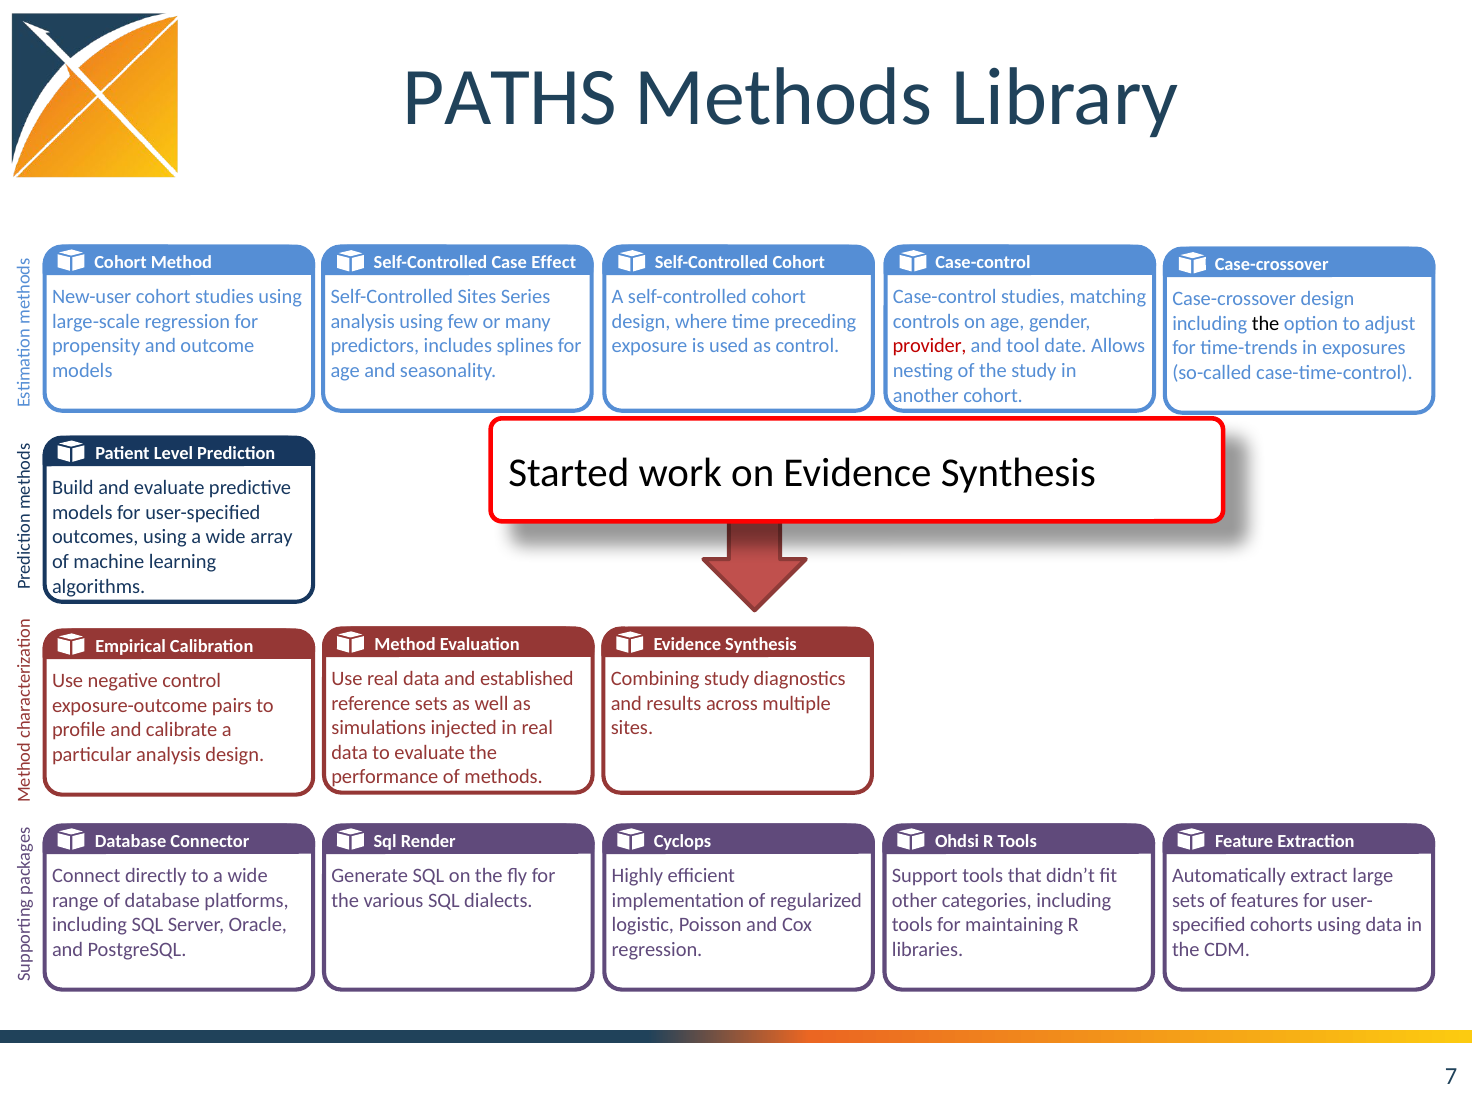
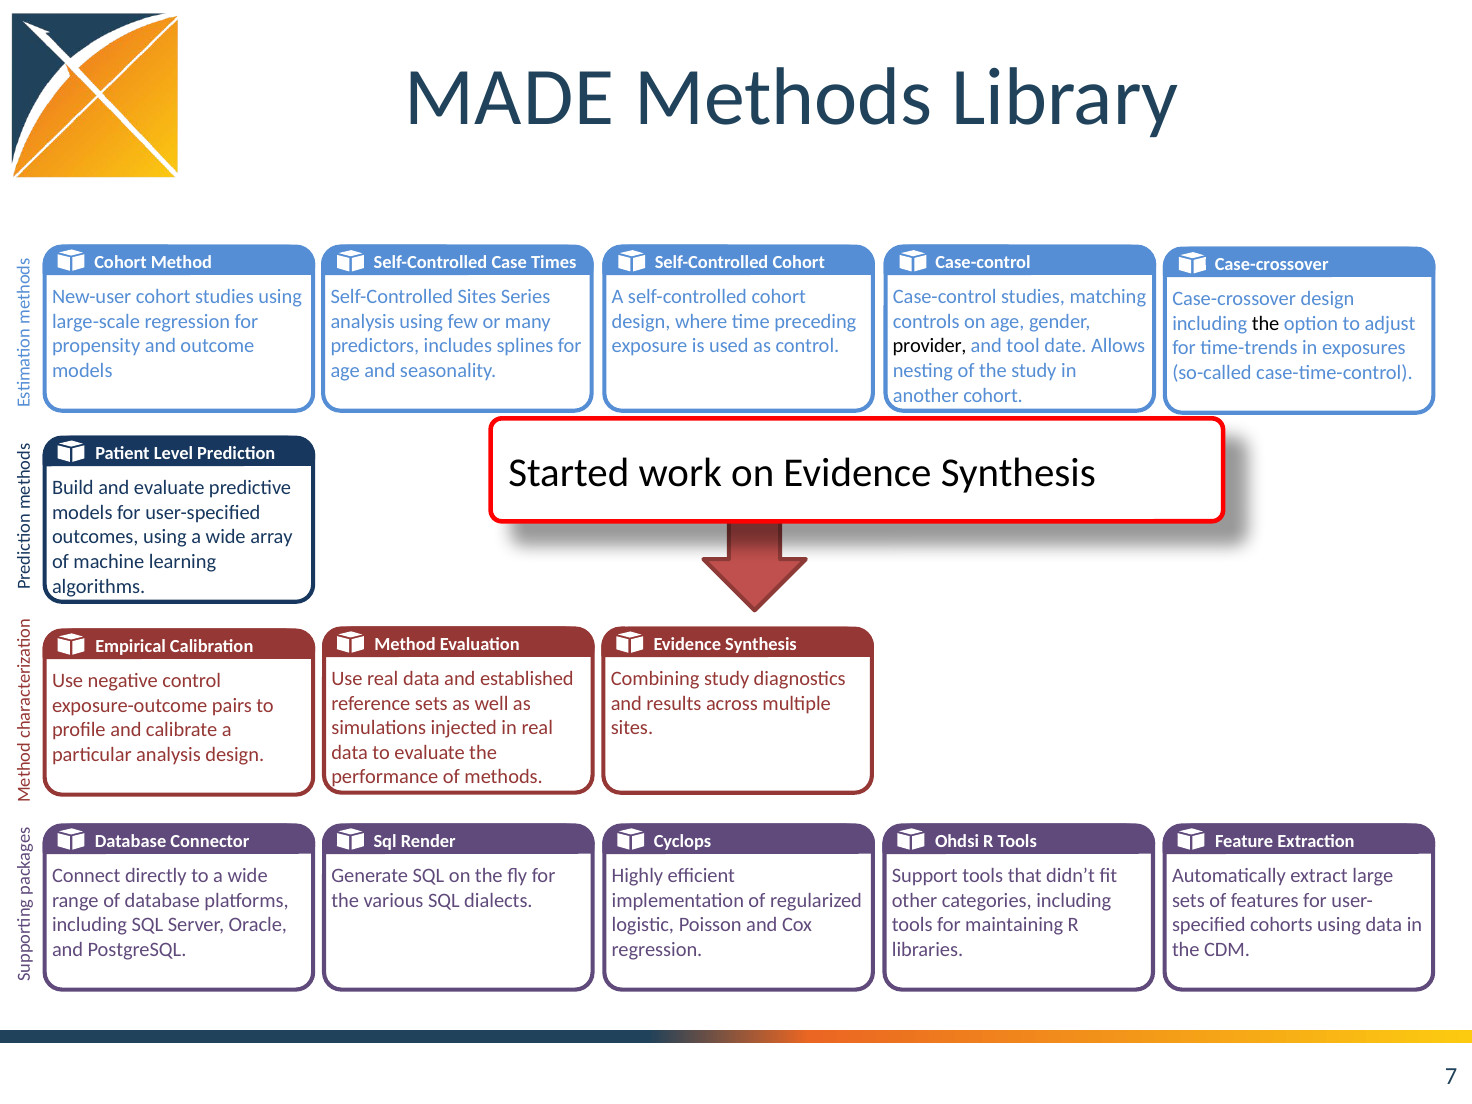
PATHS: PATHS -> MADE
Effect: Effect -> Times
provider colour: red -> black
